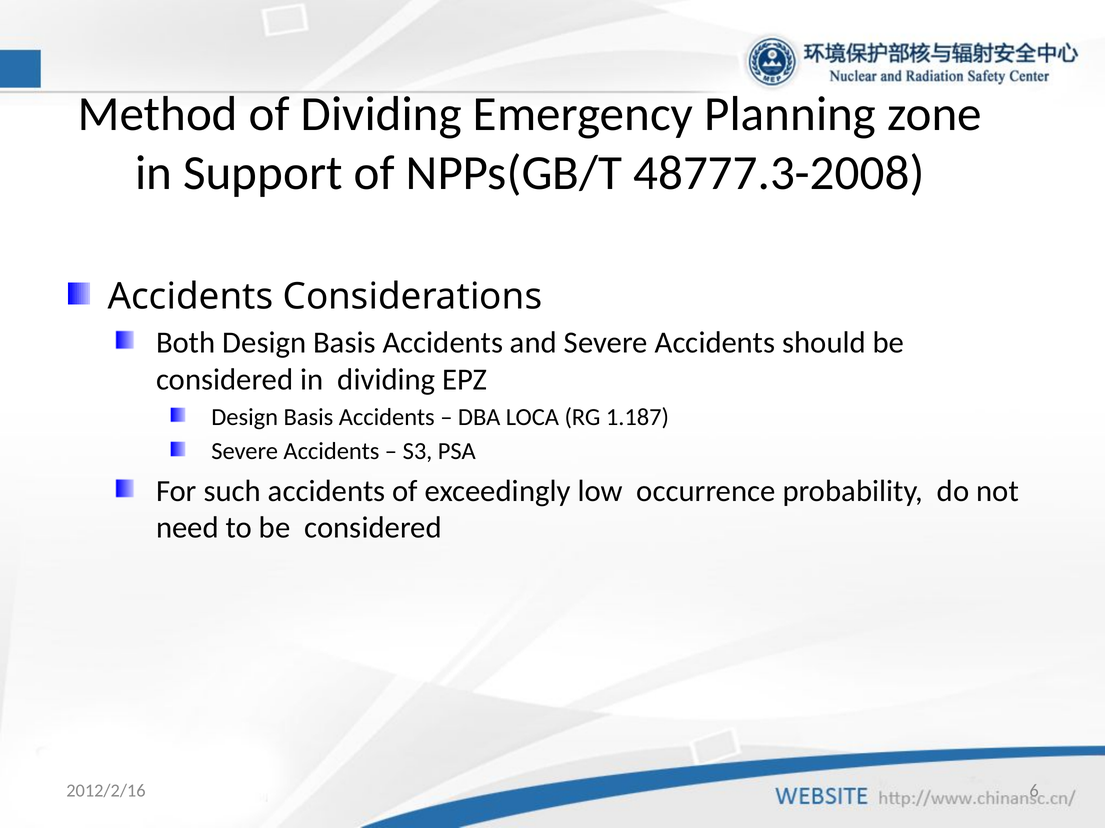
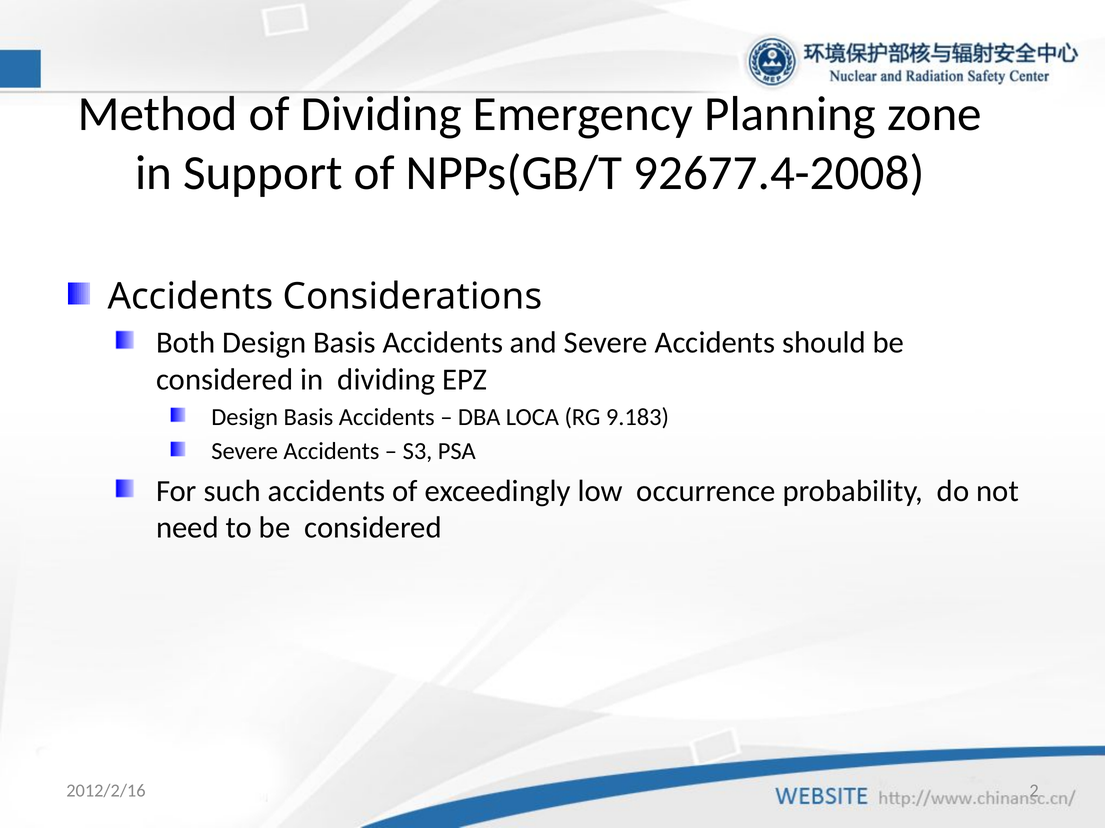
48777.3-2008: 48777.3-2008 -> 92677.4-2008
1.187: 1.187 -> 9.183
6: 6 -> 2
